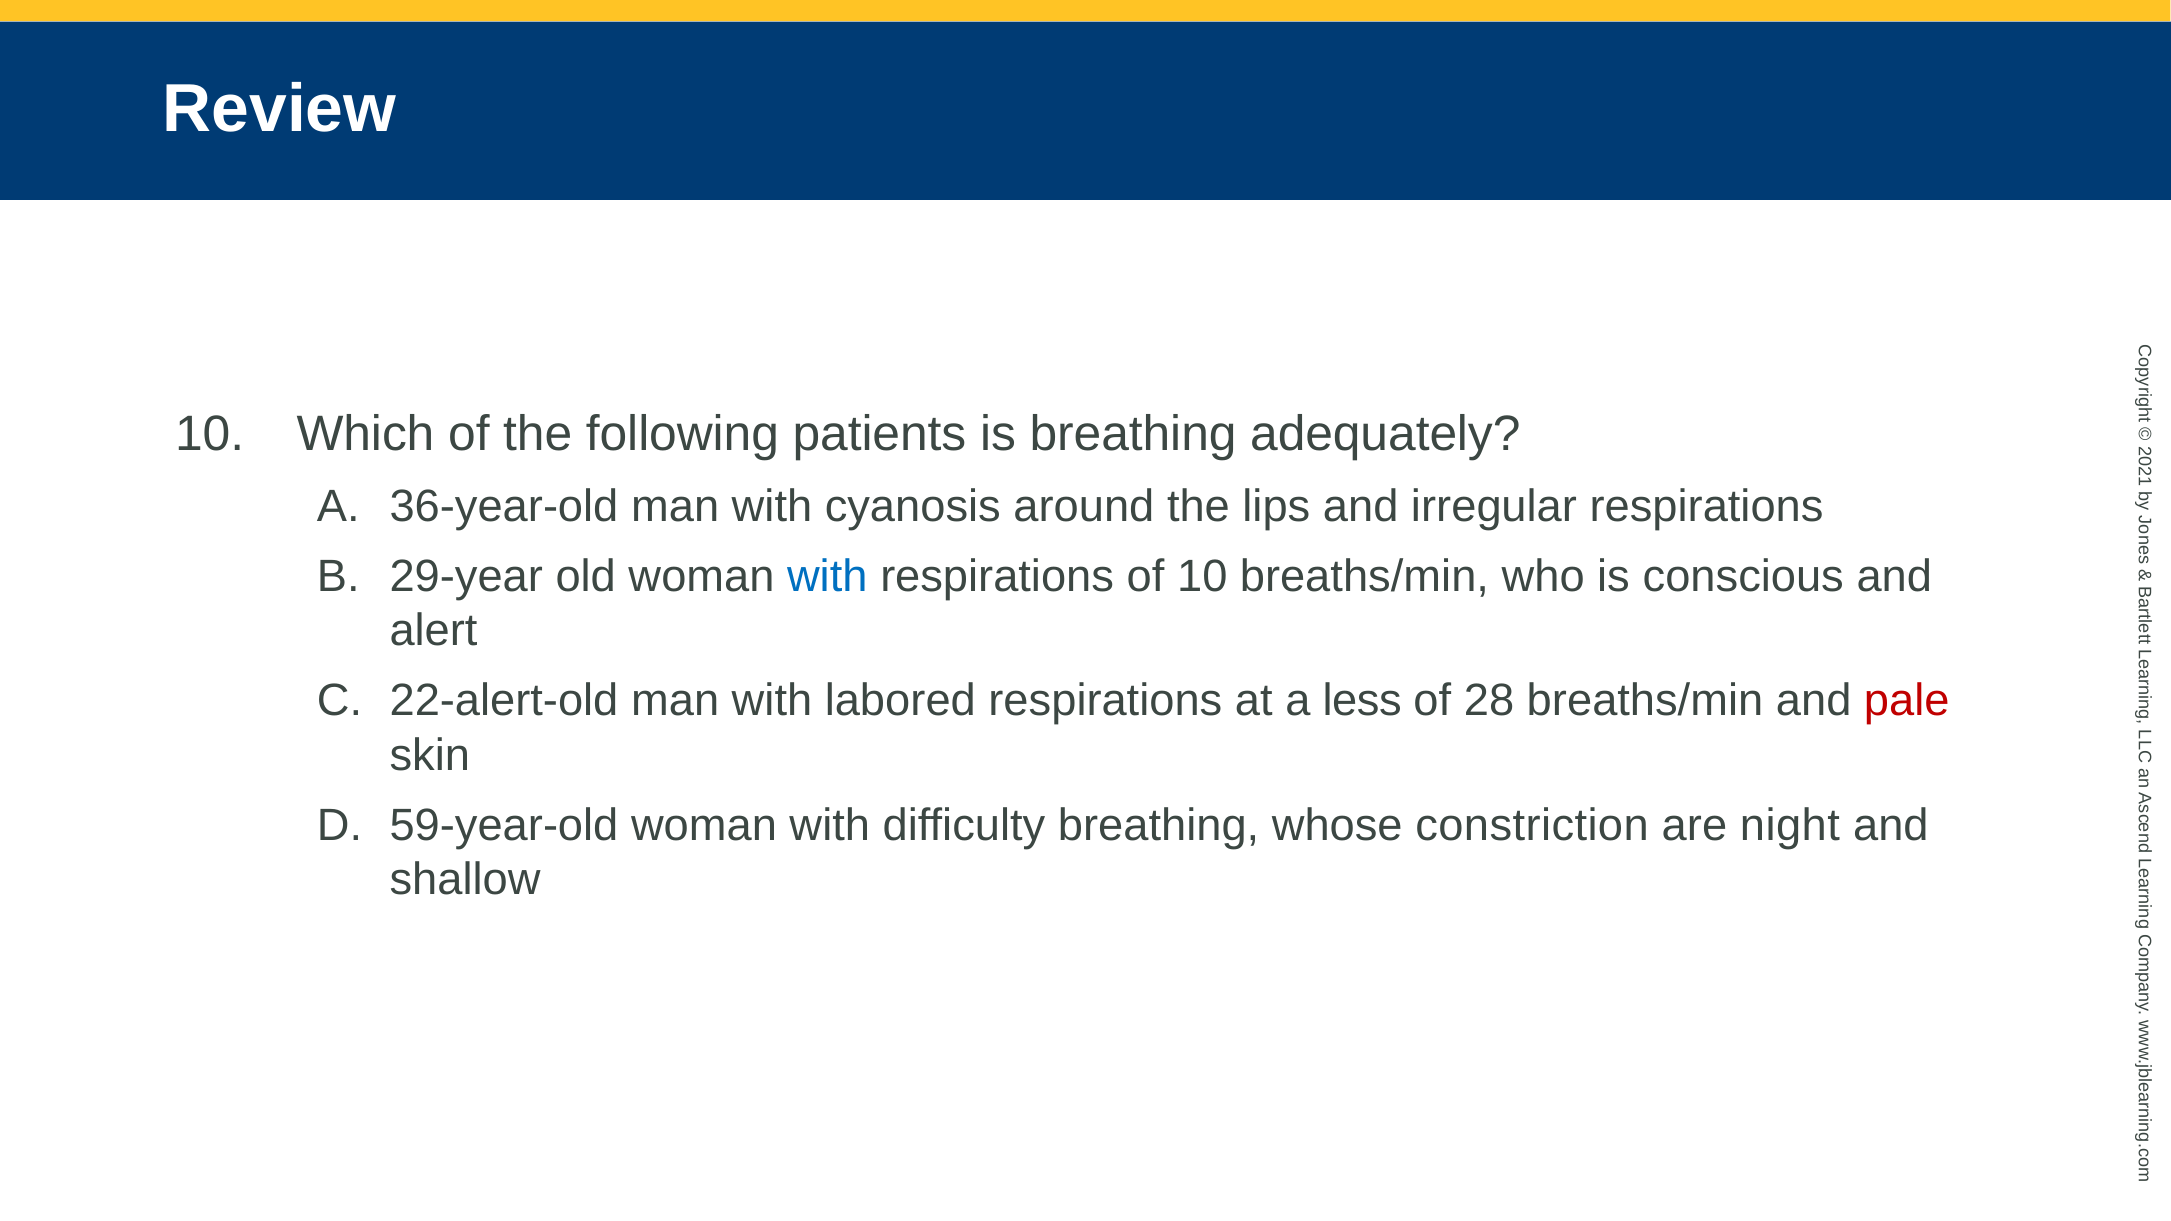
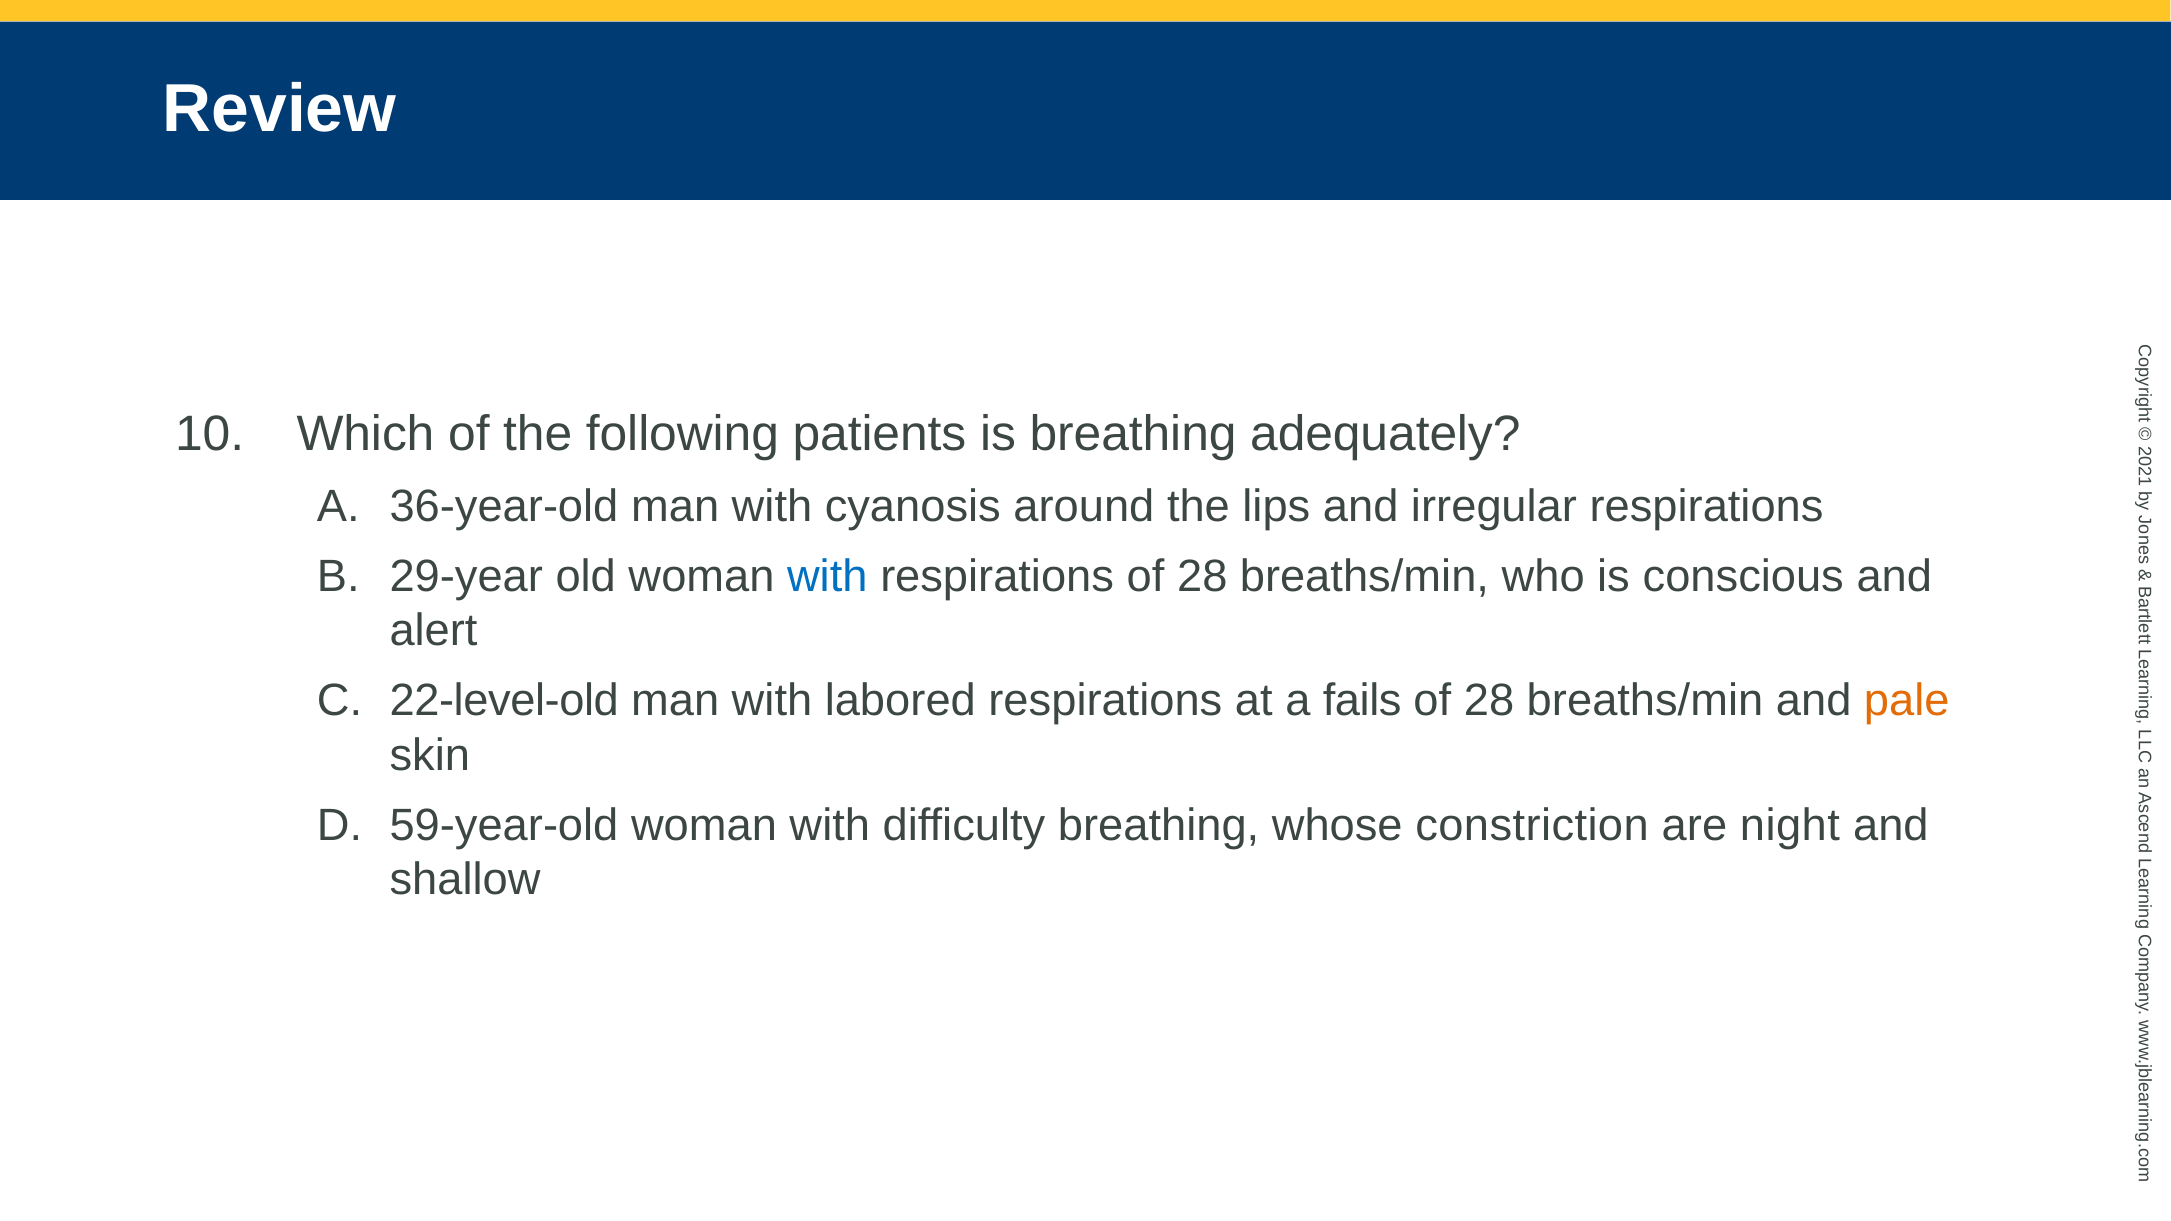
respirations of 10: 10 -> 28
22-alert-old: 22-alert-old -> 22-level-old
less: less -> fails
pale colour: red -> orange
